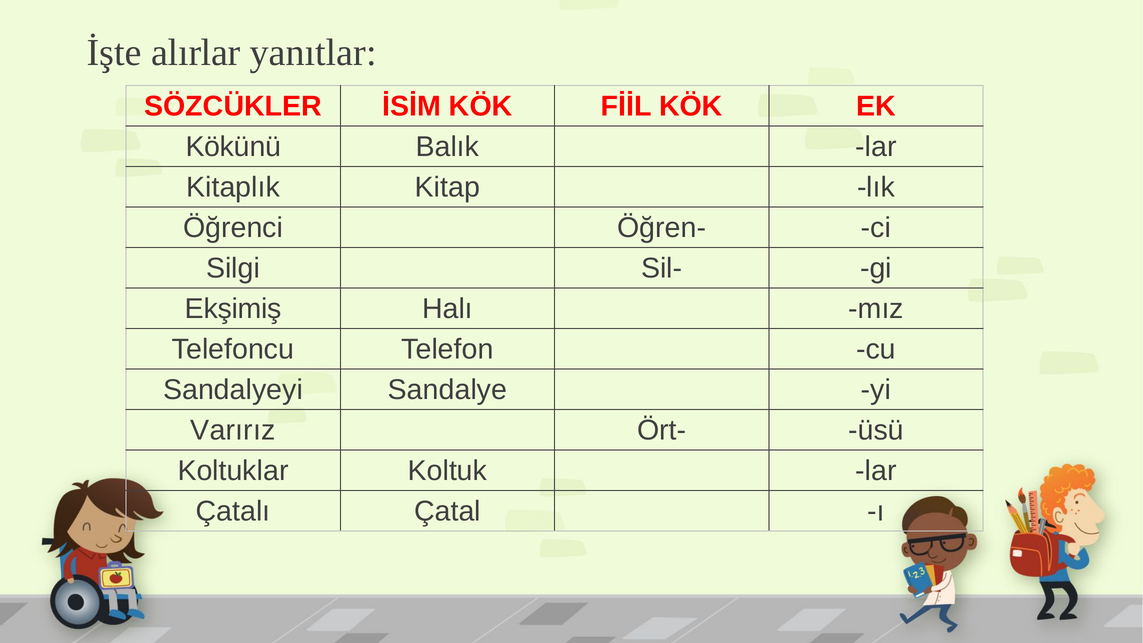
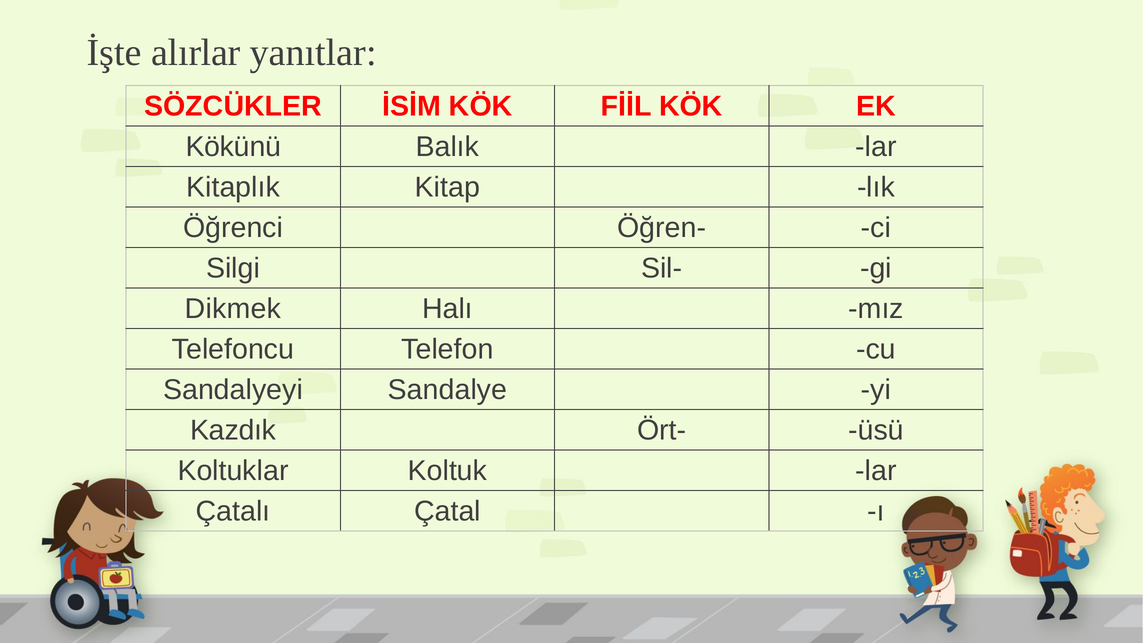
Ekşimiş: Ekşimiş -> Dikmek
Varırız: Varırız -> Kazdık
